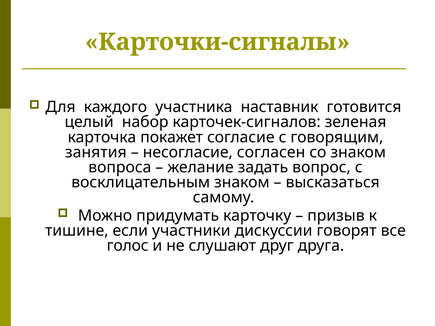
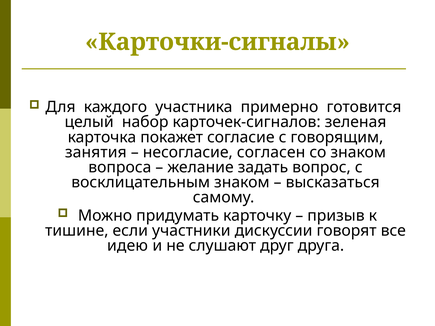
наставник: наставник -> примерно
голос: голос -> идею
